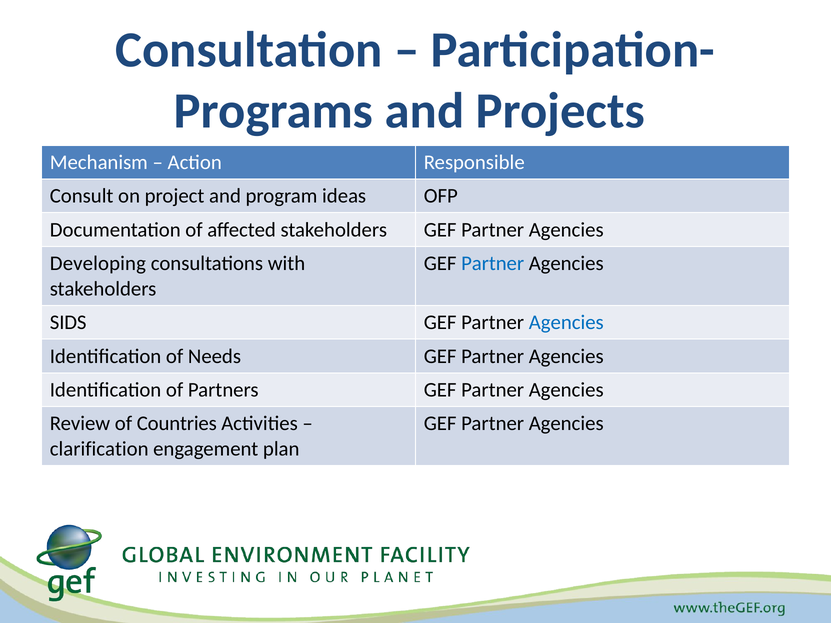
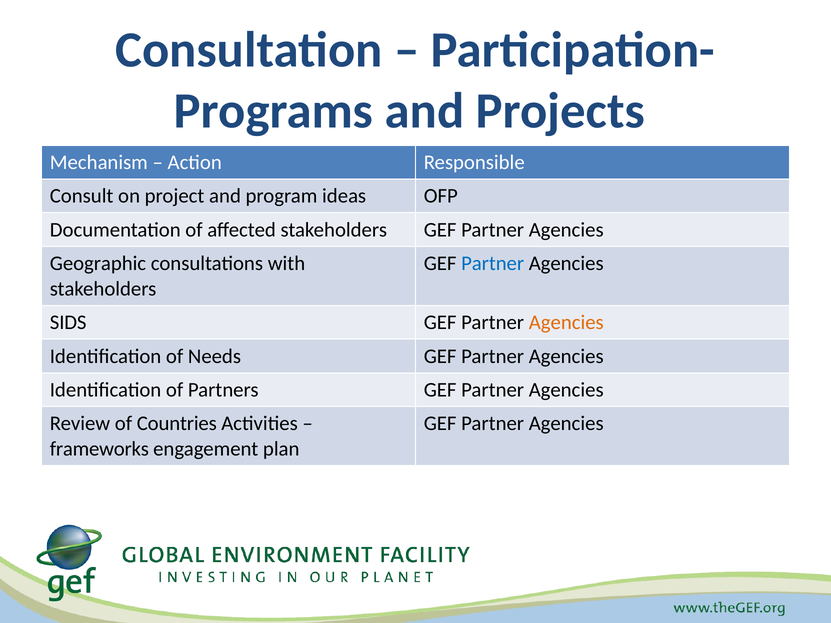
Developing: Developing -> Geographic
Agencies at (566, 323) colour: blue -> orange
clarification: clarification -> frameworks
